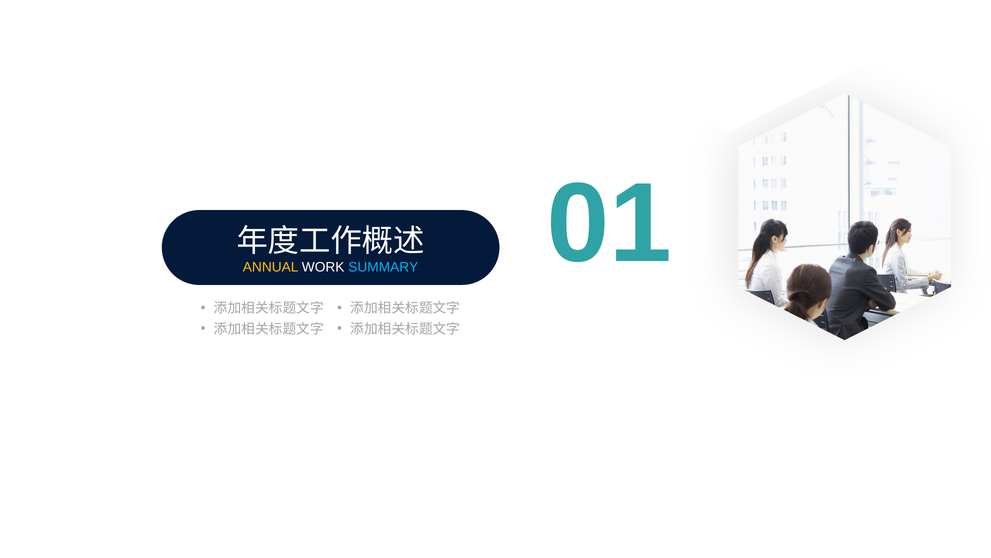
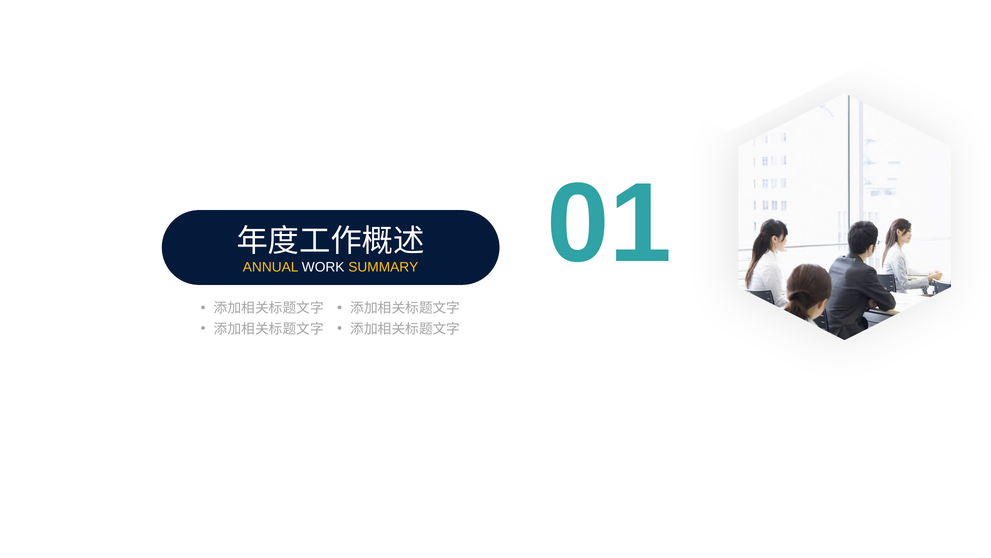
SUMMARY colour: light blue -> yellow
